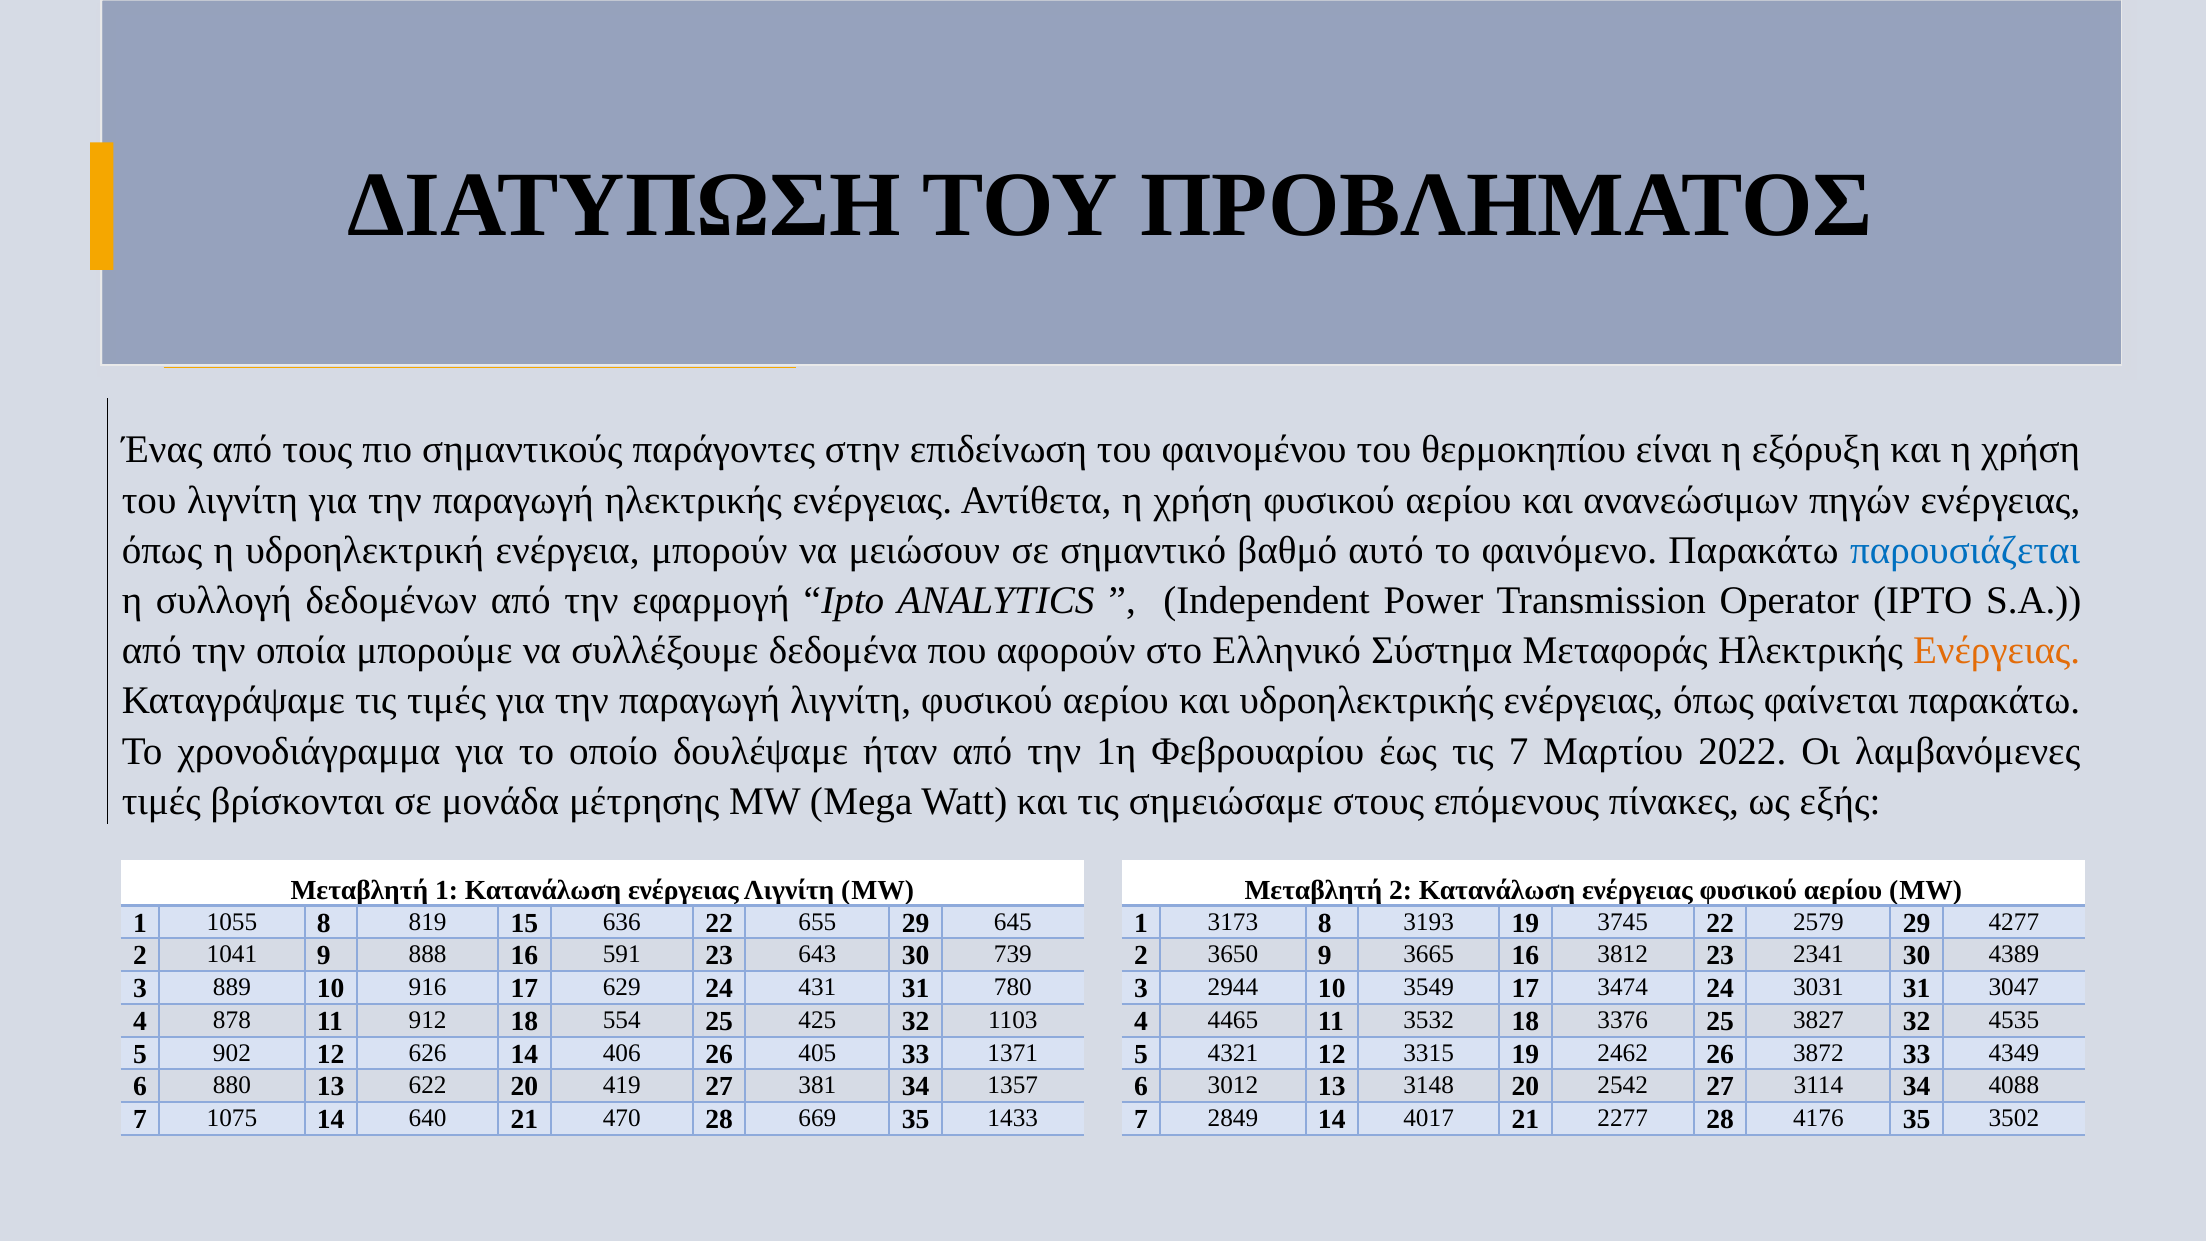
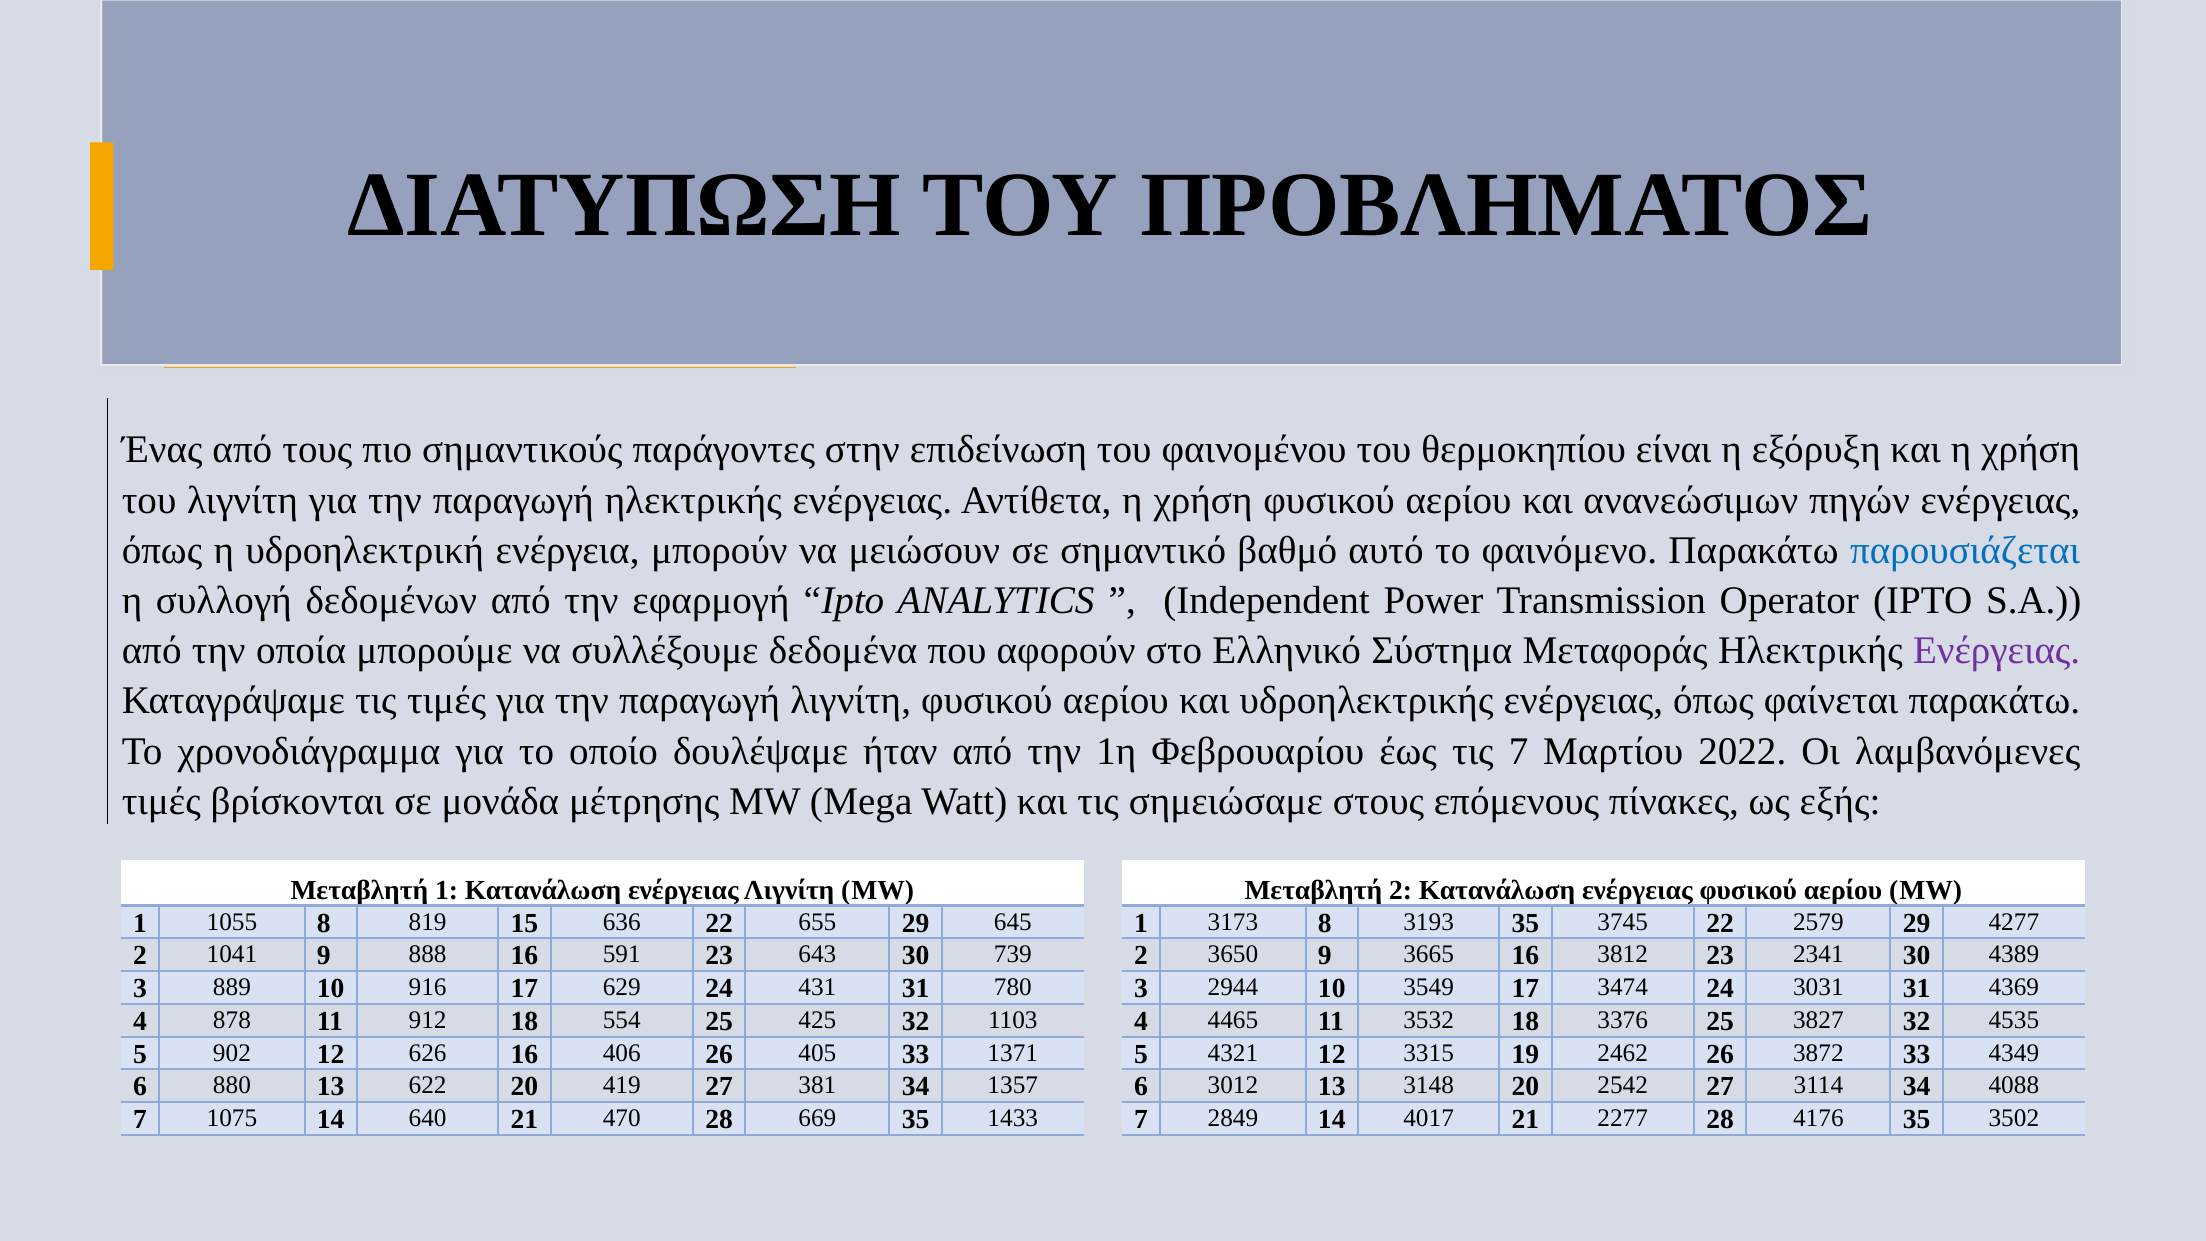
Ενέργειας at (1997, 651) colour: orange -> purple
3193 19: 19 -> 35
3047: 3047 -> 4369
626 14: 14 -> 16
